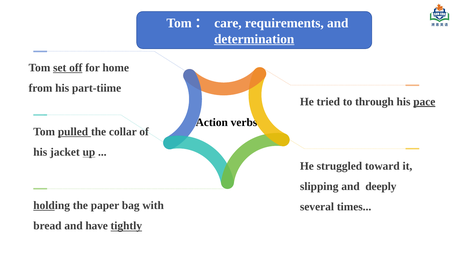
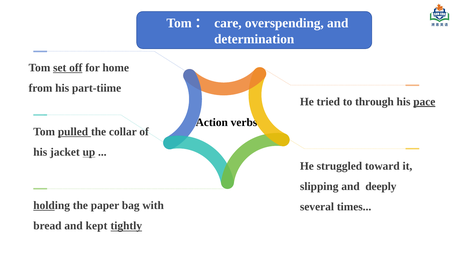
requirements: requirements -> overspending
determination underline: present -> none
have: have -> kept
